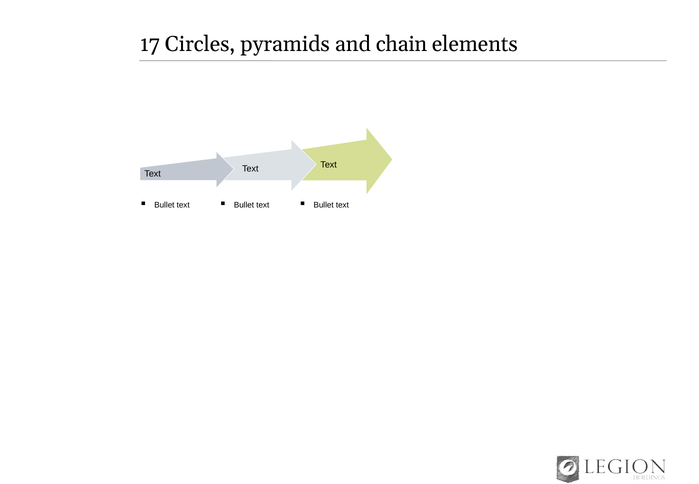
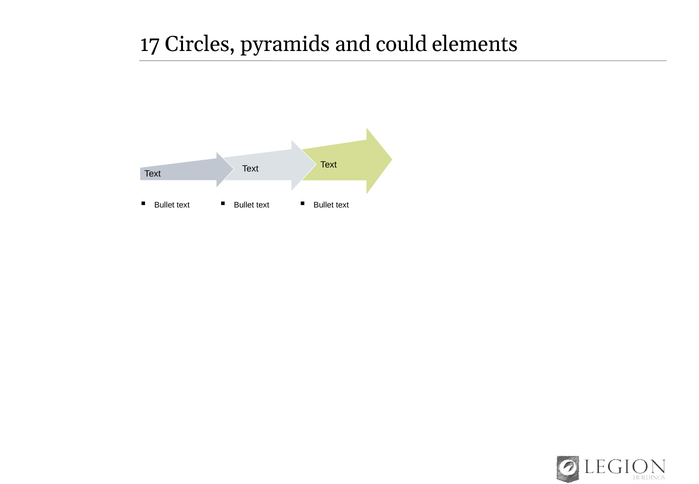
chain: chain -> could
